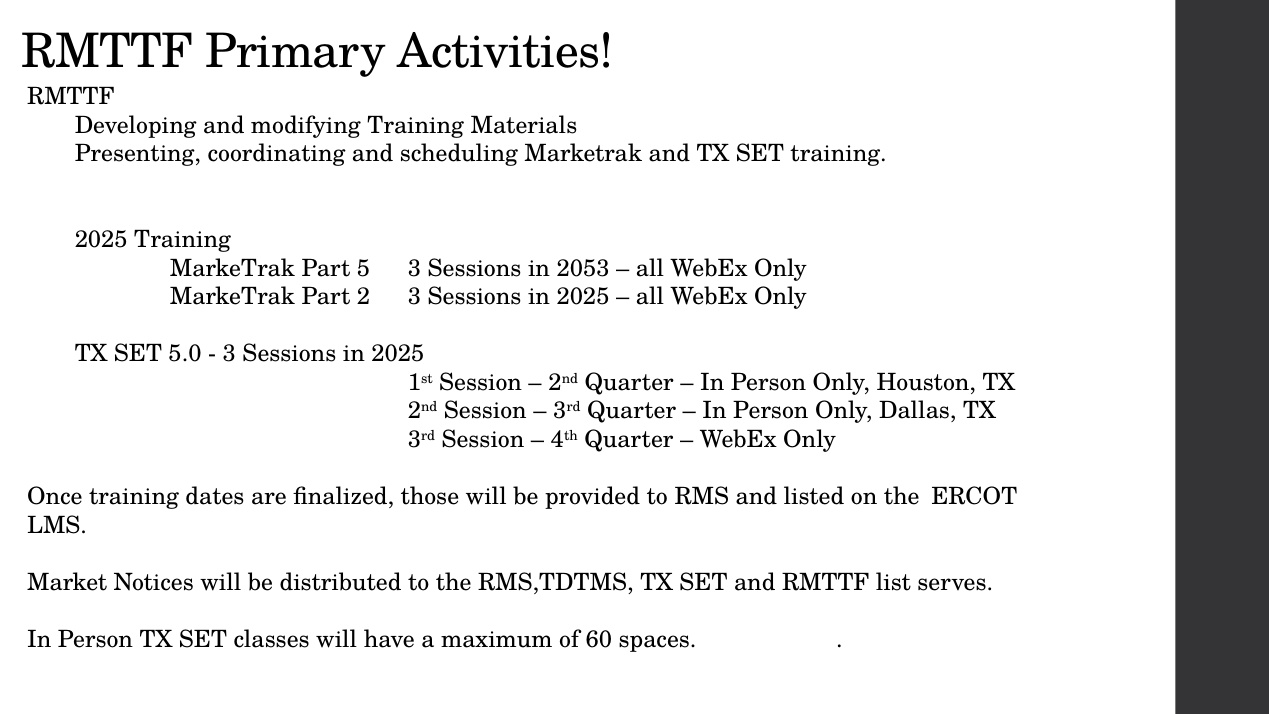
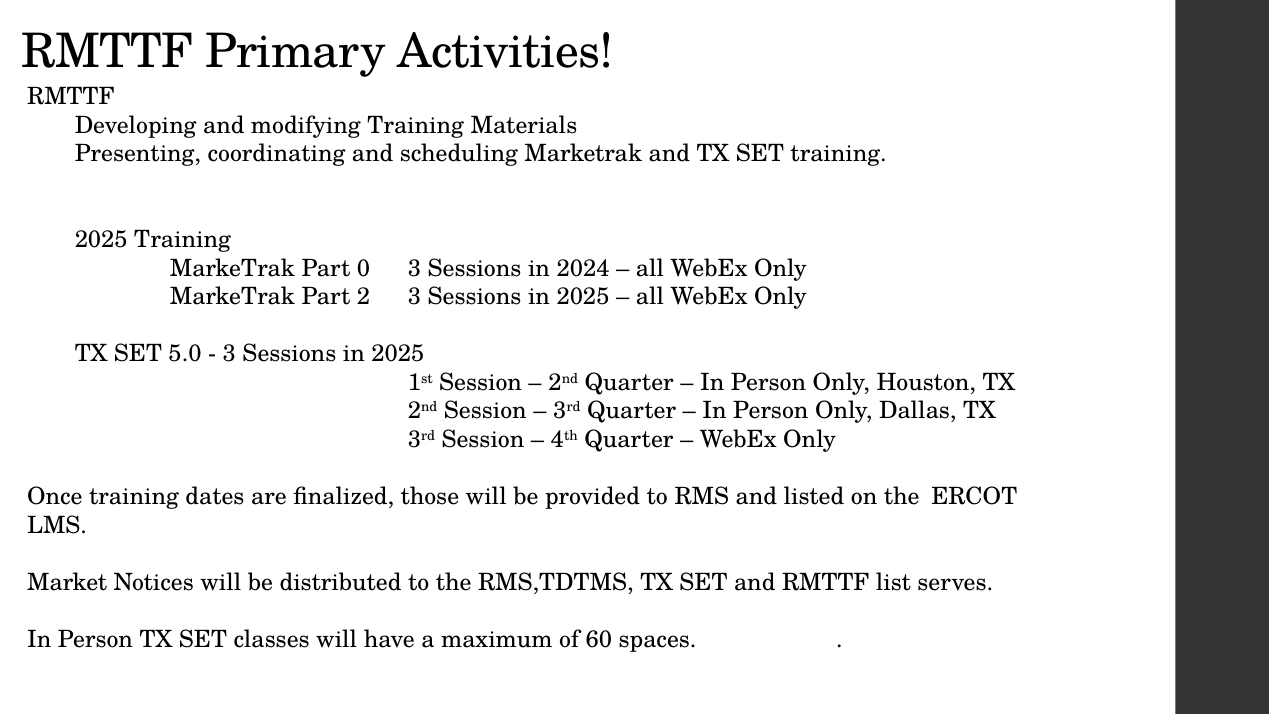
5: 5 -> 0
2053: 2053 -> 2024
